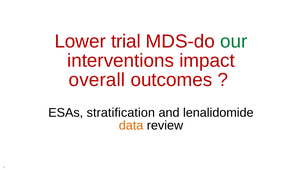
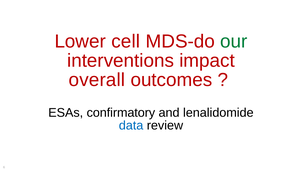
trial: trial -> cell
stratification: stratification -> confirmatory
data colour: orange -> blue
